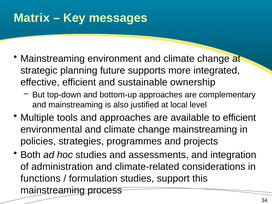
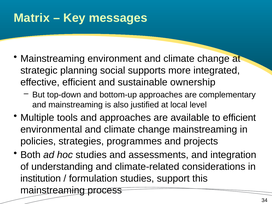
future: future -> social
administration: administration -> understanding
functions: functions -> institution
